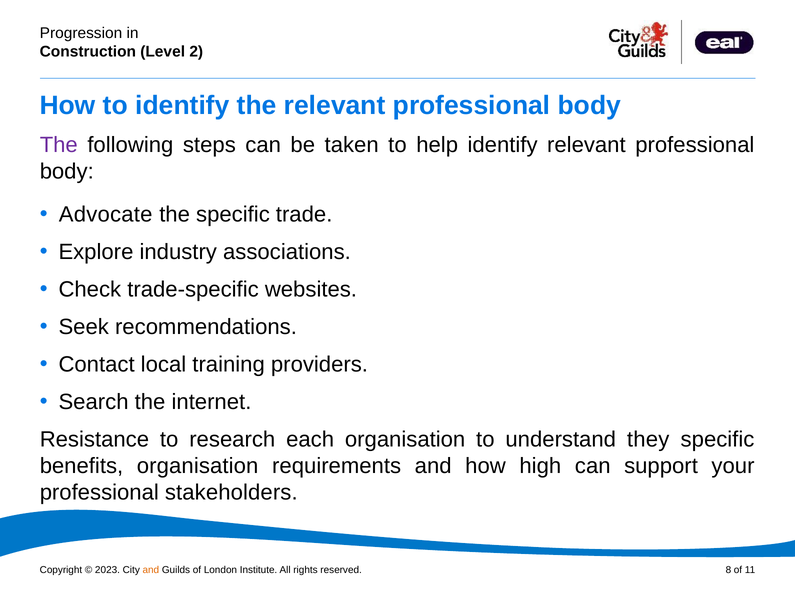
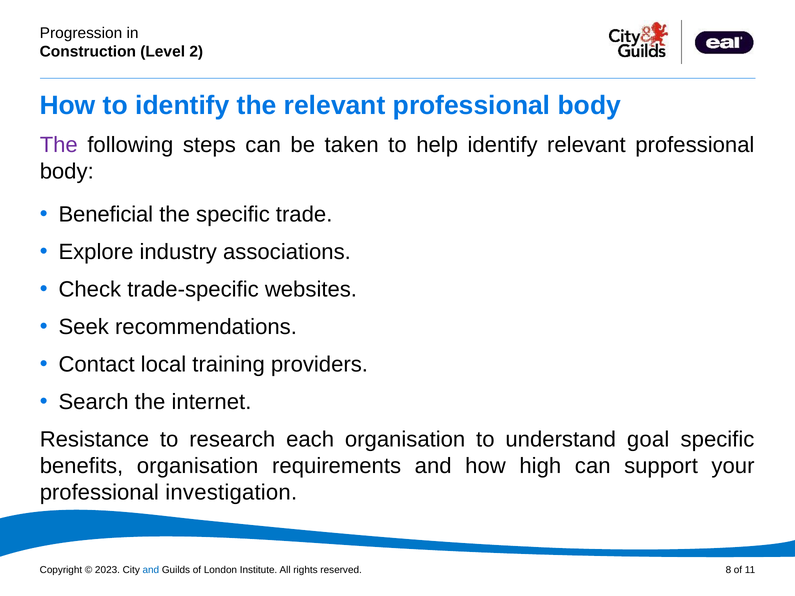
Advocate: Advocate -> Beneficial
they: they -> goal
stakeholders: stakeholders -> investigation
and at (151, 570) colour: orange -> blue
